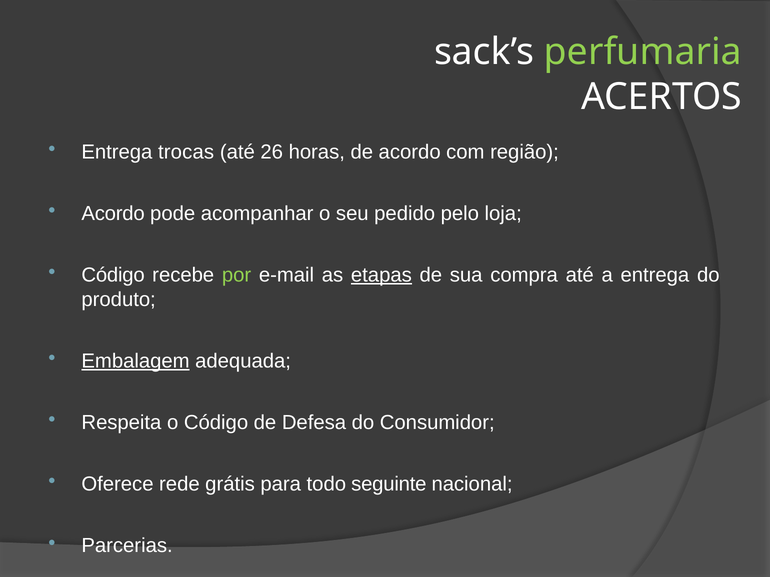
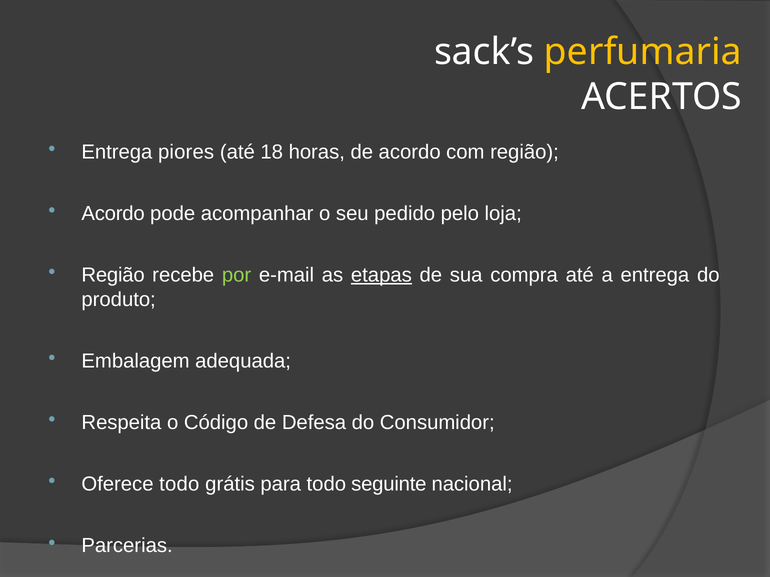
perfumaria colour: light green -> yellow
trocas: trocas -> piores
26: 26 -> 18
Código at (113, 275): Código -> Região
Embalagem underline: present -> none
Oferece rede: rede -> todo
